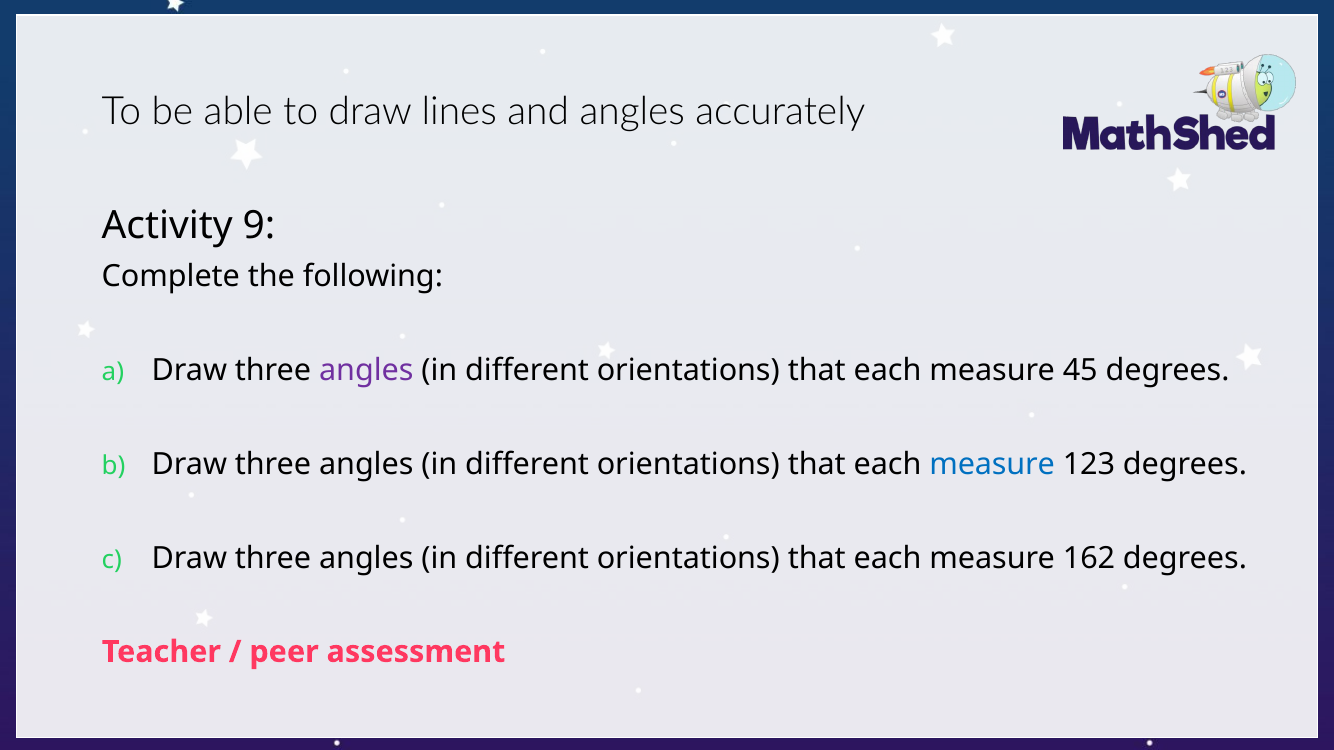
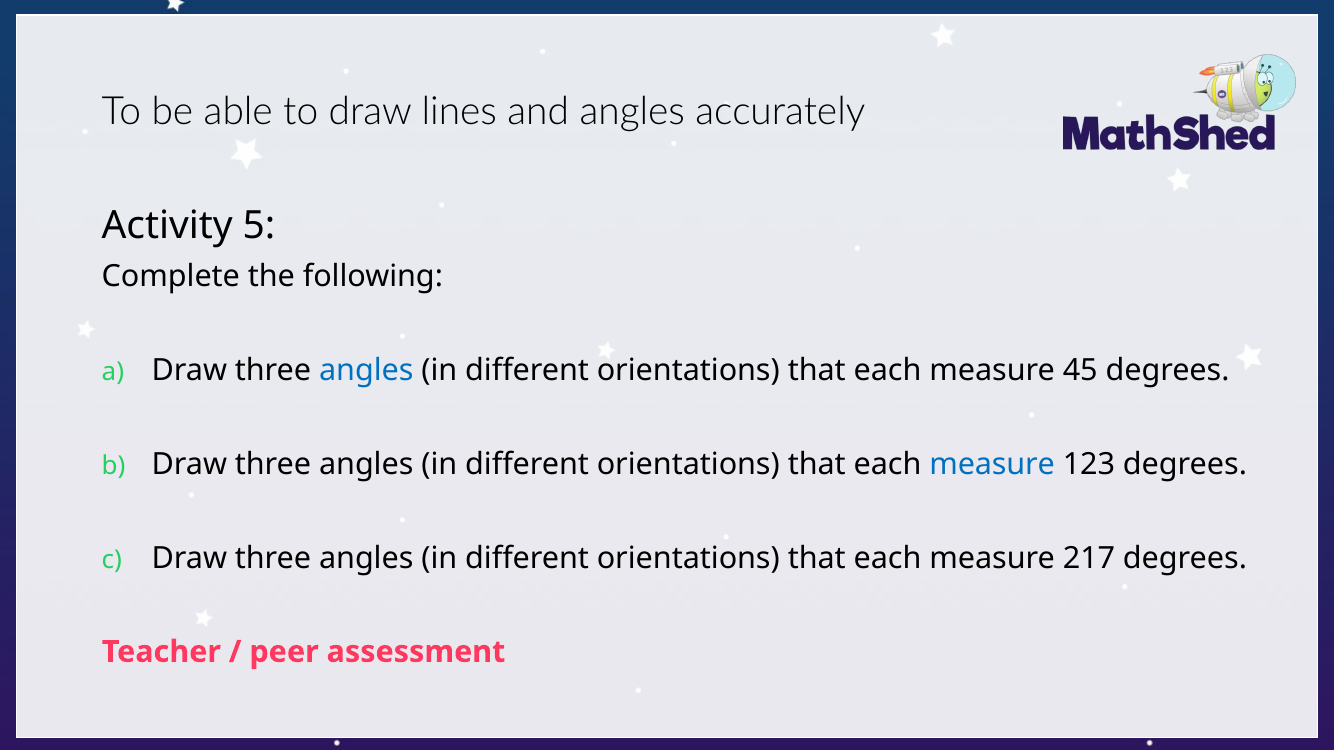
9: 9 -> 5
angles at (366, 371) colour: purple -> blue
162: 162 -> 217
